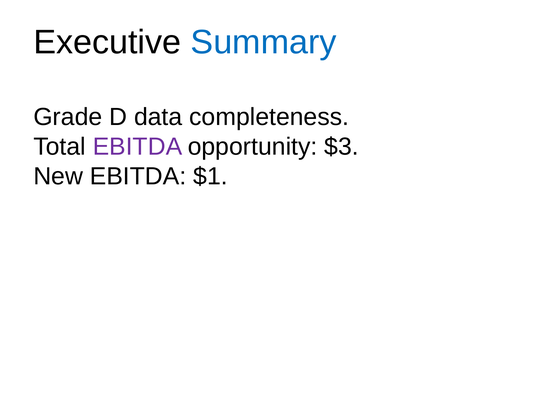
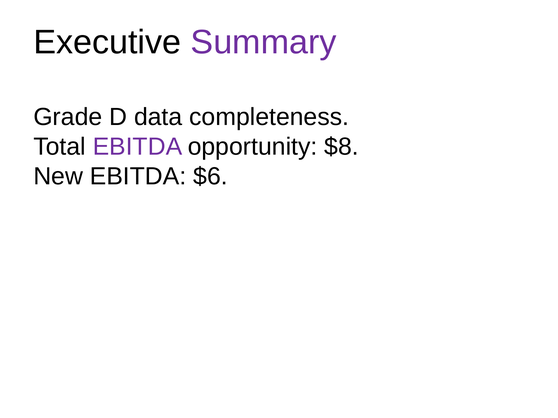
Summary colour: blue -> purple
$3: $3 -> $8
$1: $1 -> $6
